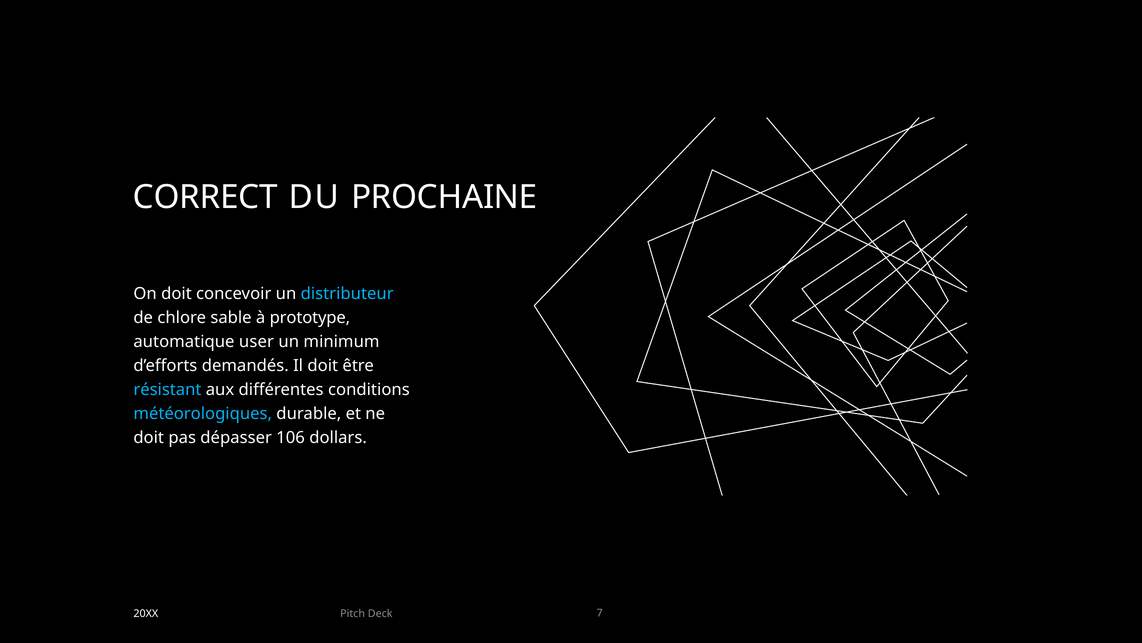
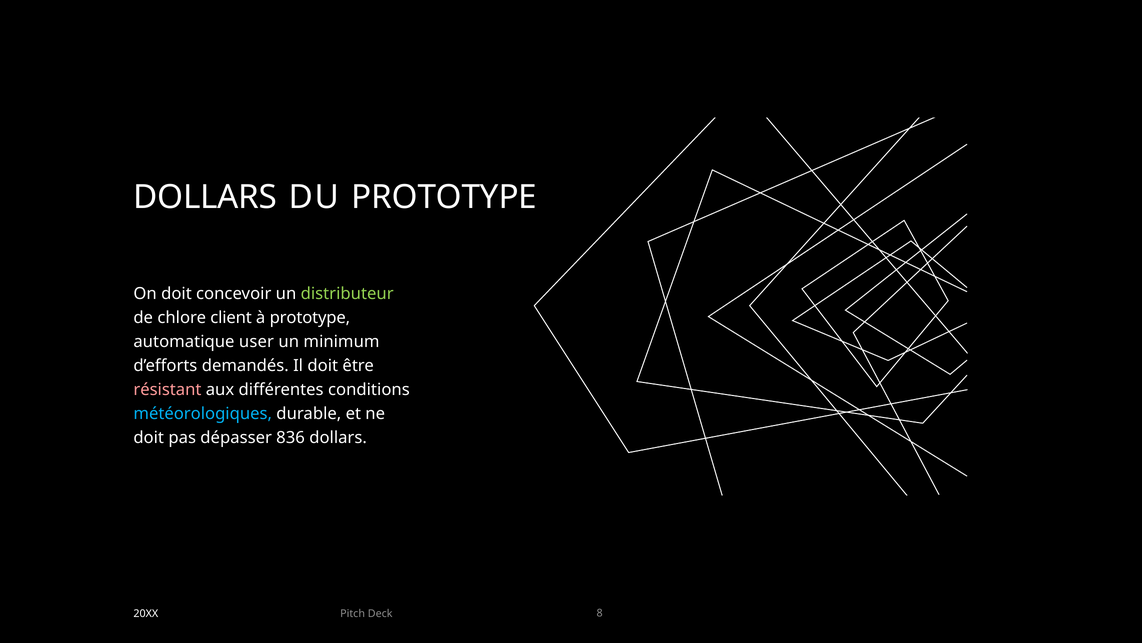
CORRECT at (205, 197): CORRECT -> DOLLARS
DU PROCHAINE: PROCHAINE -> PROTOTYPE
distributeur colour: light blue -> light green
sable: sable -> client
résistant colour: light blue -> pink
106: 106 -> 836
7: 7 -> 8
